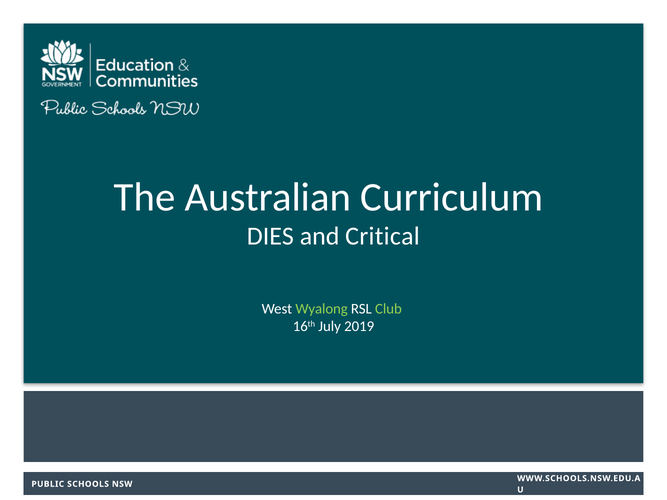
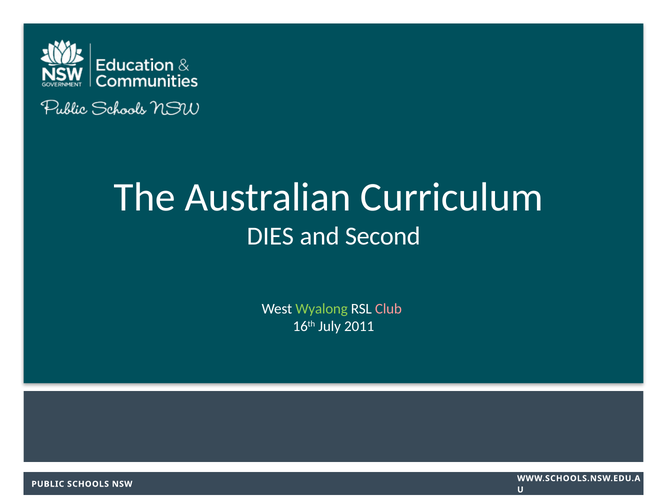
Critical: Critical -> Second
Club colour: light green -> pink
2019: 2019 -> 2011
